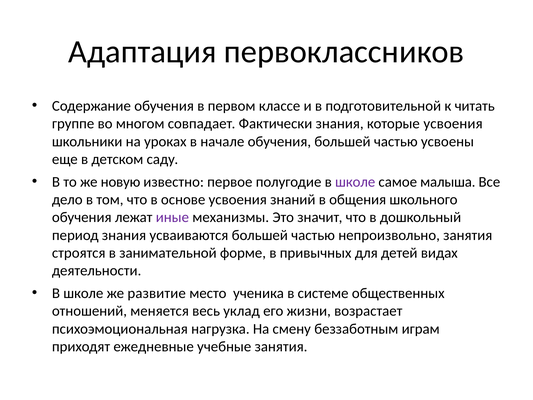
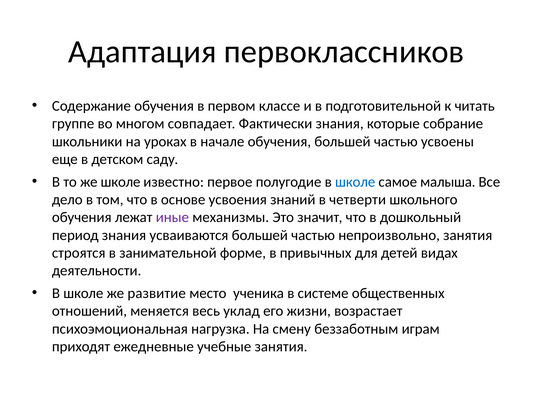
которые усвоения: усвоения -> собрание
же новую: новую -> школе
школе at (355, 182) colour: purple -> blue
общения: общения -> четверти
